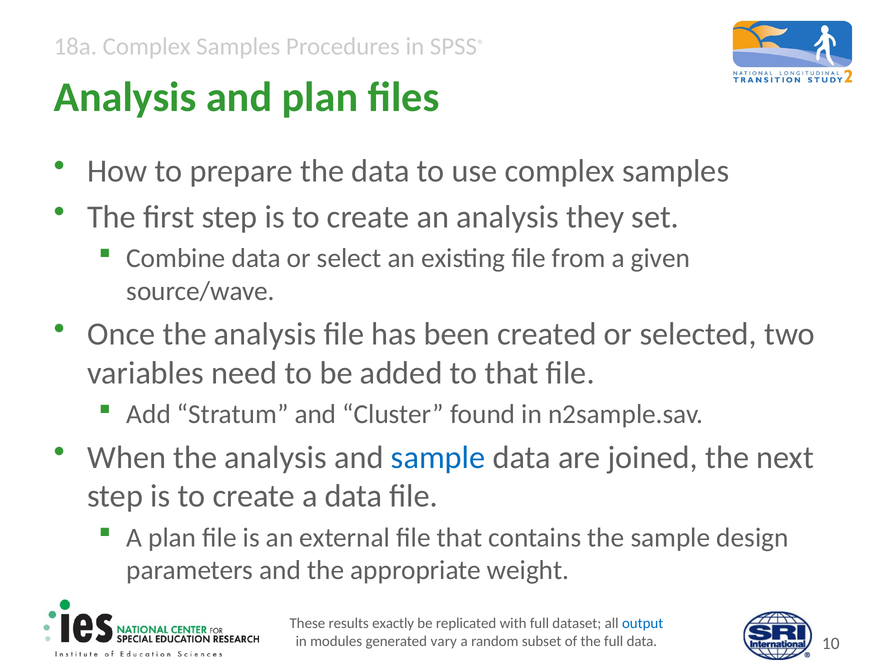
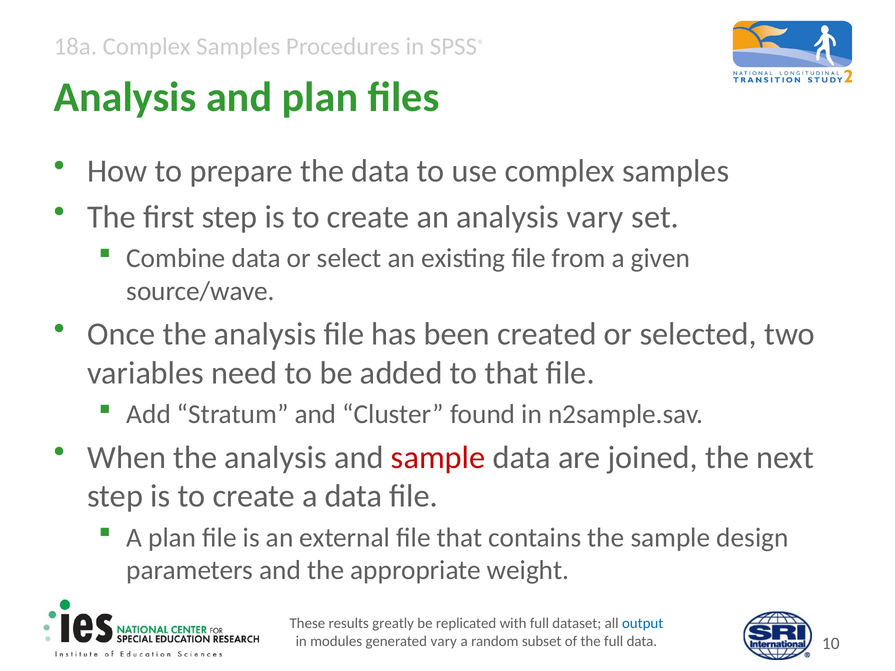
analysis they: they -> vary
sample at (438, 458) colour: blue -> red
exactly: exactly -> greatly
